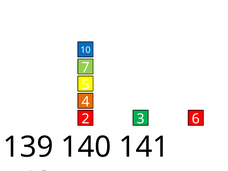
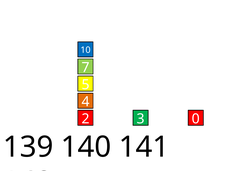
6: 6 -> 0
